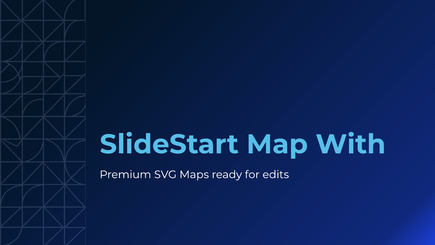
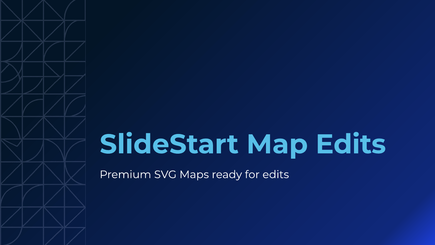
Map With: With -> Edits
